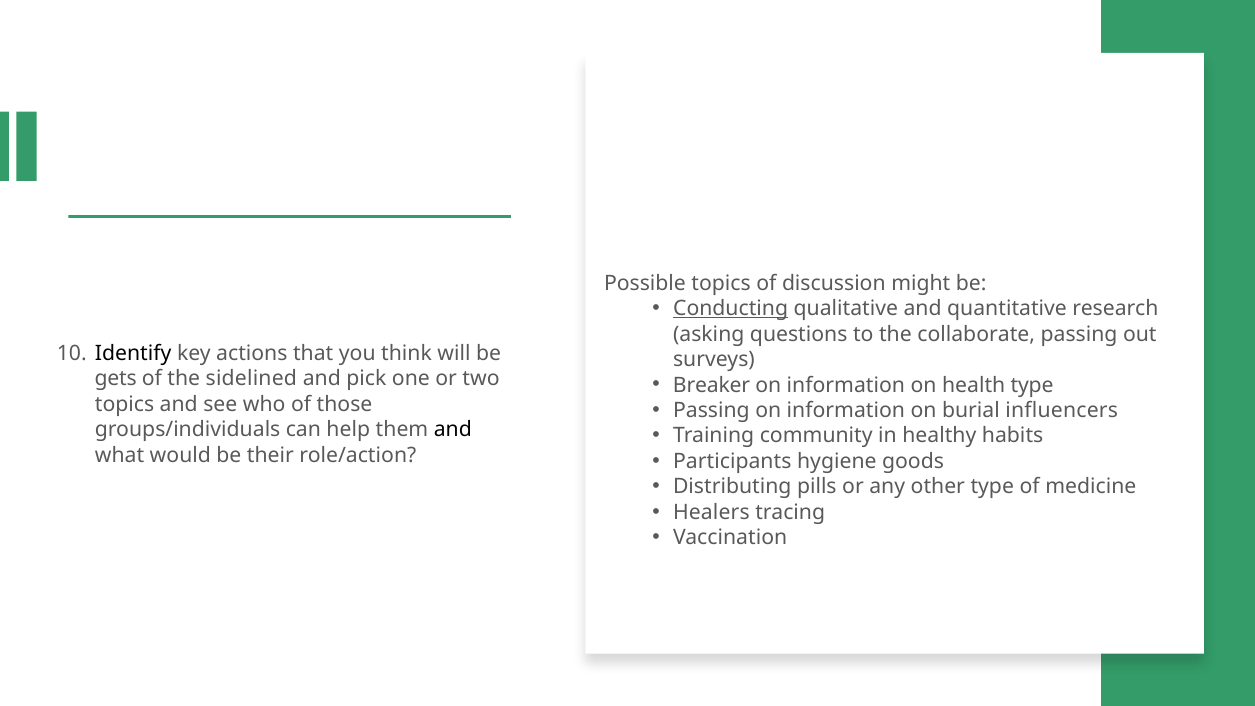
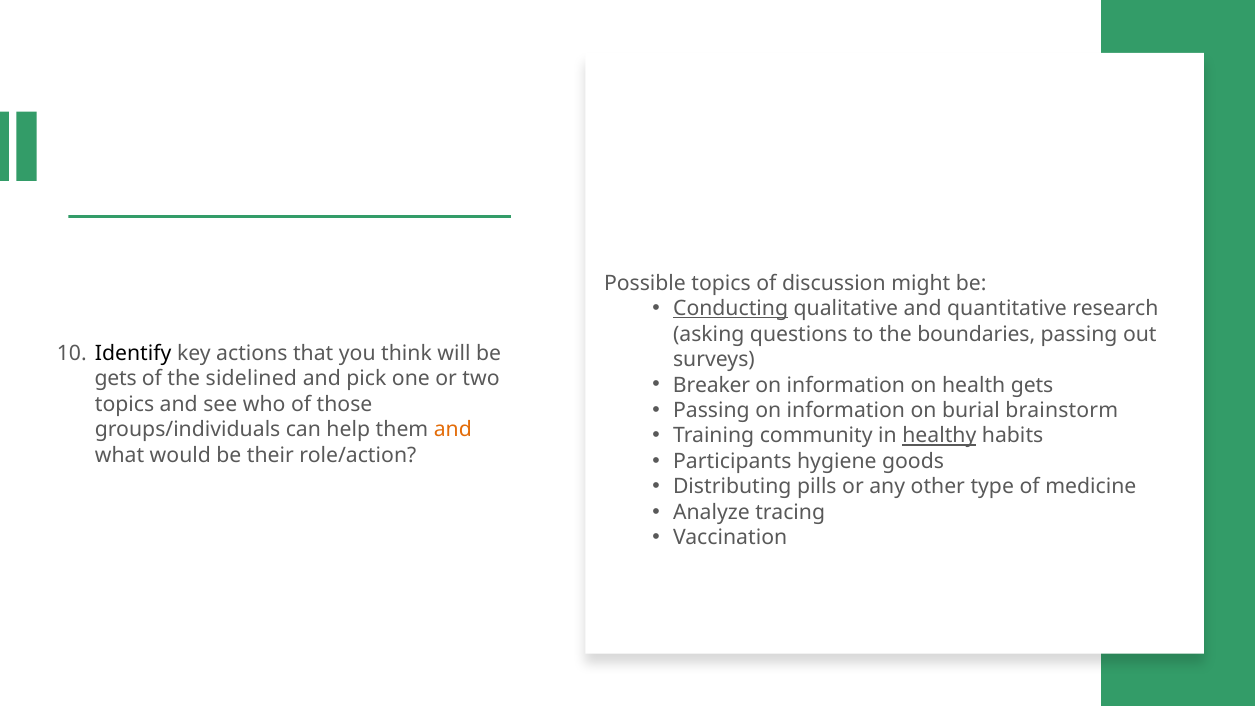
collaborate: collaborate -> boundaries
health type: type -> gets
influencers: influencers -> brainstorm
and at (453, 429) colour: black -> orange
healthy underline: none -> present
Healers: Healers -> Analyze
